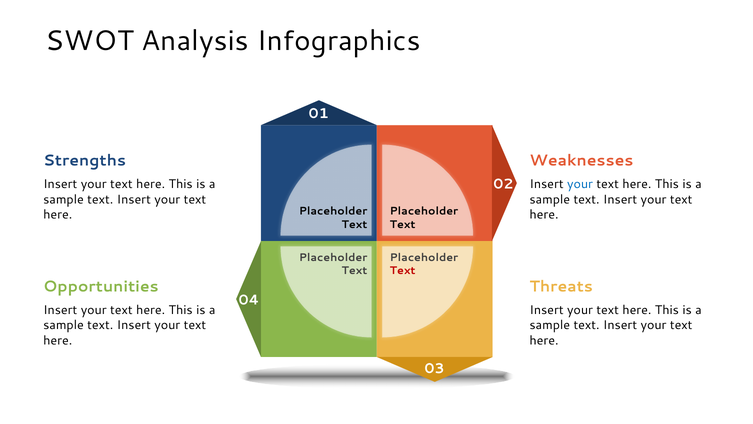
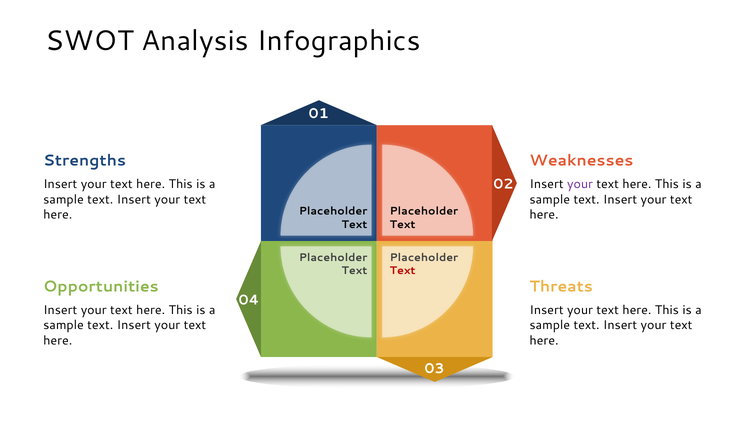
your at (580, 184) colour: blue -> purple
